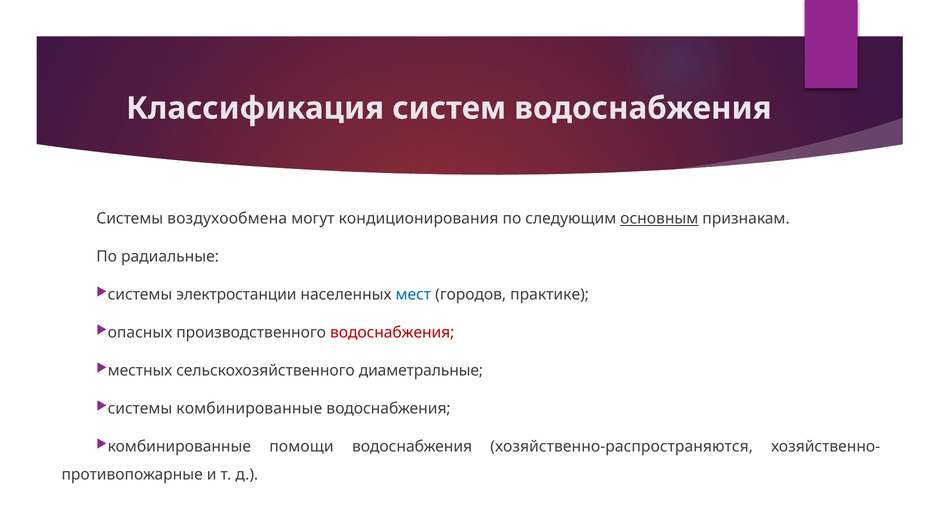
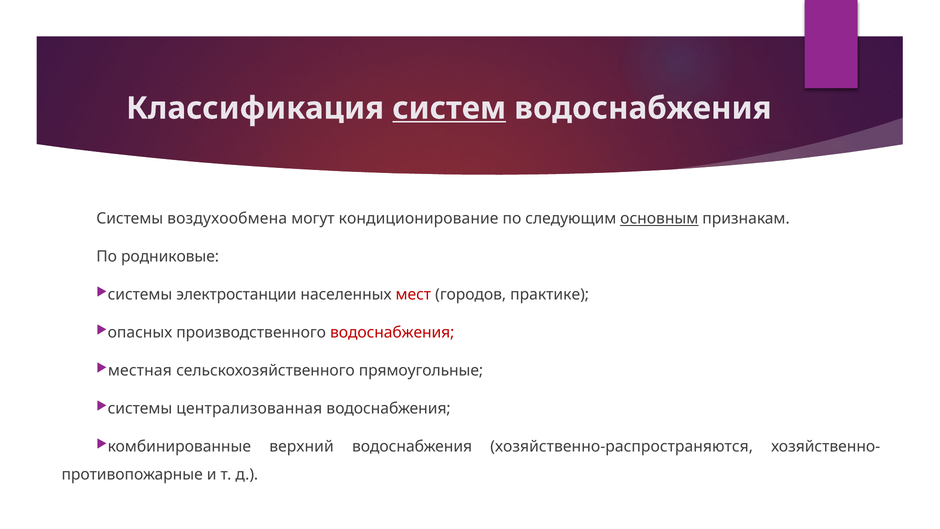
систем underline: none -> present
кондиционирования: кондиционирования -> кондиционирование
радиальные: радиальные -> родниковые
мест colour: blue -> red
местных: местных -> местная
диаметральные: диаметральные -> прямоугольные
системы комбинированные: комбинированные -> централизованная
помощи: помощи -> верхний
